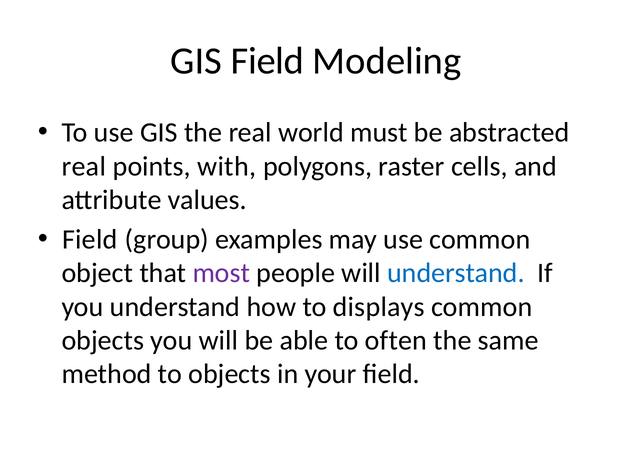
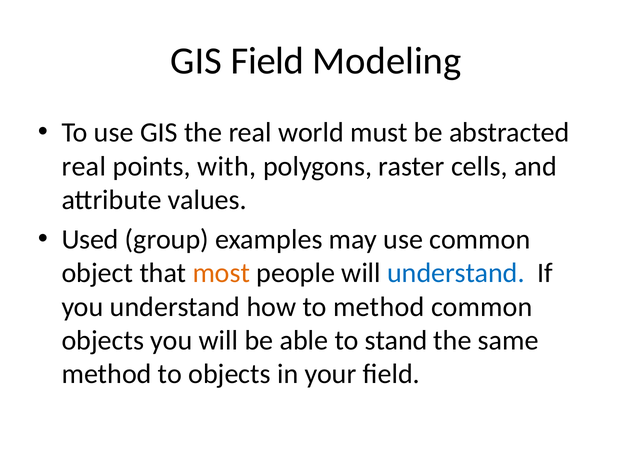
Field at (90, 239): Field -> Used
most colour: purple -> orange
to displays: displays -> method
often: often -> stand
